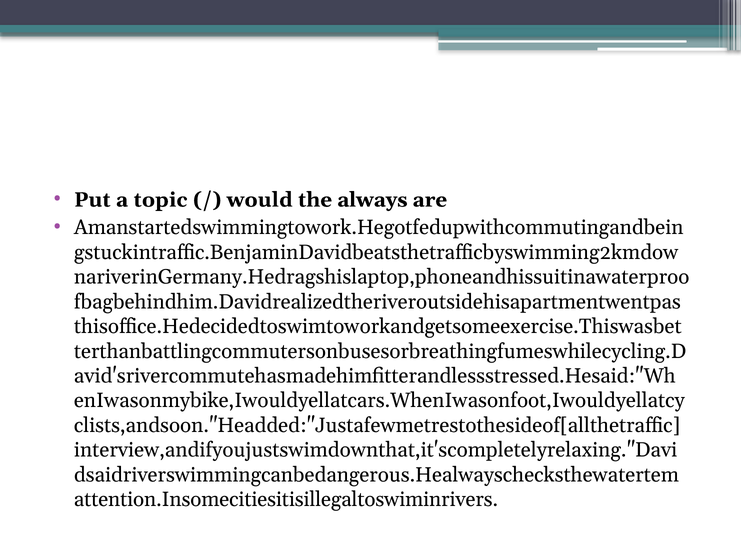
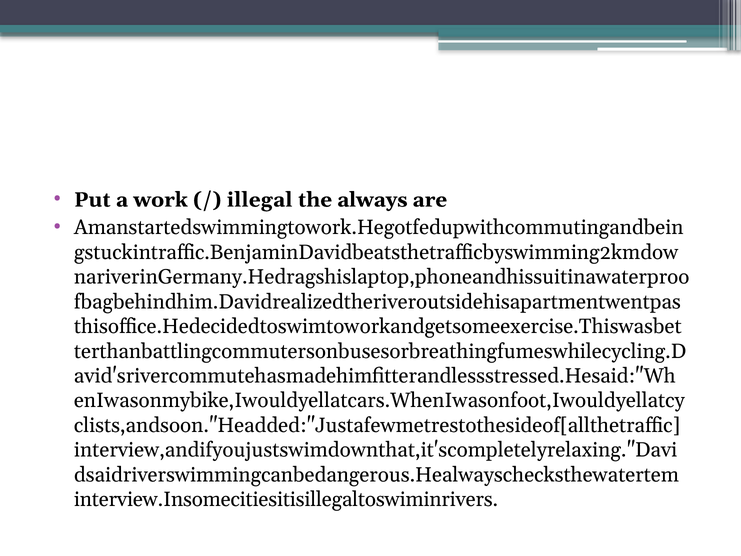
topic: topic -> work
would: would -> illegal
attention.Insomecitiesitisillegaltoswiminrivers: attention.Insomecitiesitisillegaltoswiminrivers -> interview.Insomecitiesitisillegaltoswiminrivers
